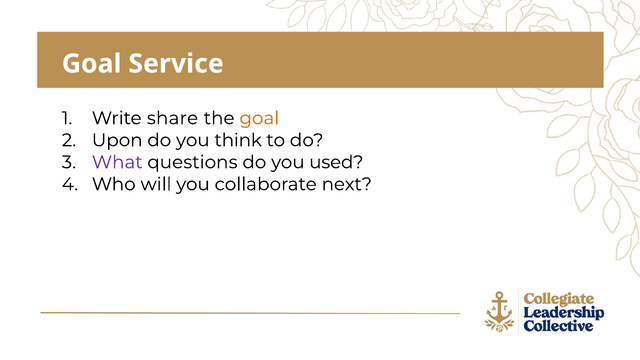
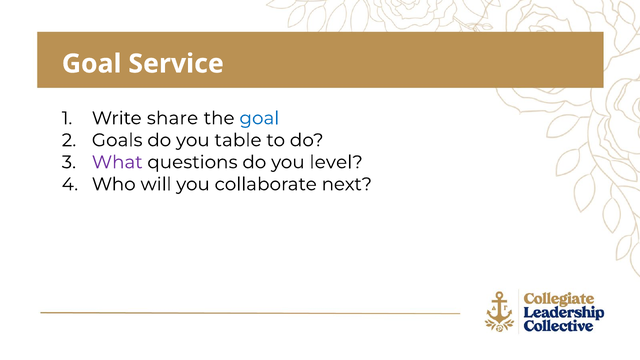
goal at (259, 118) colour: orange -> blue
Upon: Upon -> Goals
think: think -> table
used: used -> level
